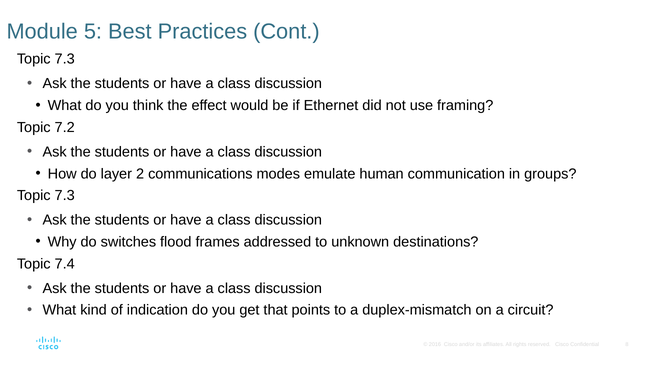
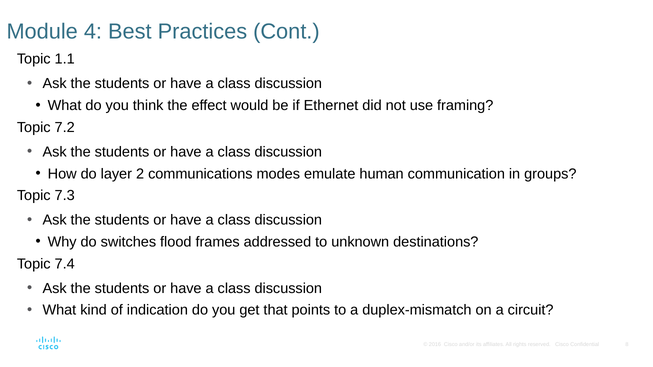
5: 5 -> 4
7.3 at (65, 59): 7.3 -> 1.1
